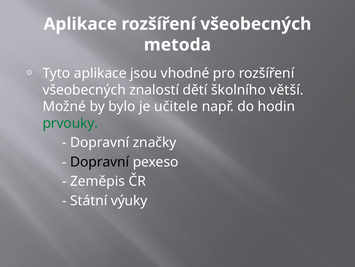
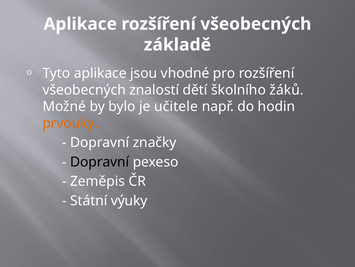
metoda: metoda -> základě
větší: větší -> žáků
prvouky colour: green -> orange
